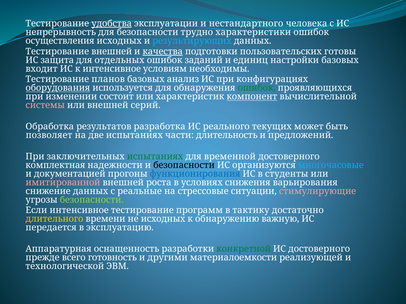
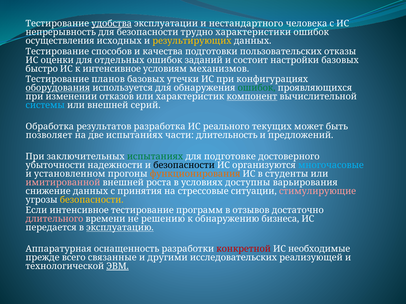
результирующих colour: light blue -> yellow
Тестирование внешней: внешней -> способов
качества underline: present -> none
готовы: готовы -> отказы
защита: защита -> оценки
единиц: единиц -> состоит
входит: входит -> быстро
необходимы: необходимы -> механизмов
анализ: анализ -> утечки
состоит: состоит -> отказов
системы colour: pink -> light blue
временной: временной -> подготовке
комплектная: комплектная -> убыточности
документацией: документацией -> установленном
функционирования colour: blue -> orange
снижения: снижения -> доступны
реальные: реальные -> принятия
безопасности at (92, 200) colour: light green -> yellow
тактику: тактику -> отзывов
длительного colour: yellow -> pink
не исходных: исходных -> решению
важную: важную -> бизнеса
эксплуатацию underline: none -> present
конкретной colour: green -> red
ИС достоверного: достоверного -> необходимые
готовность: готовность -> связанные
материалоемкости: материалоемкости -> исследовательских
ЭВМ underline: none -> present
